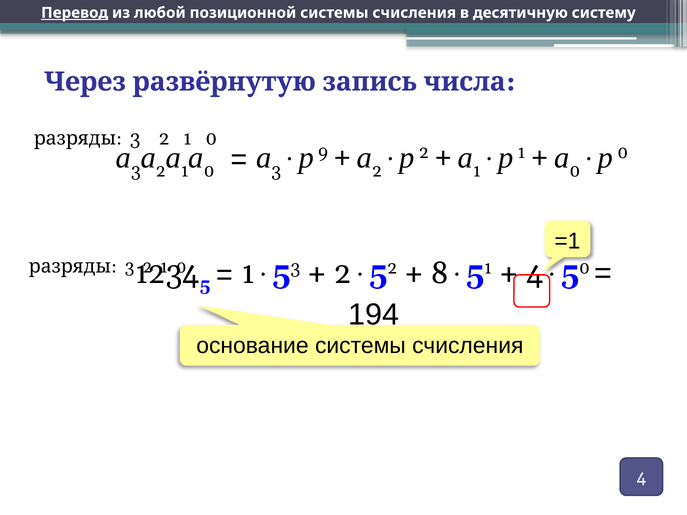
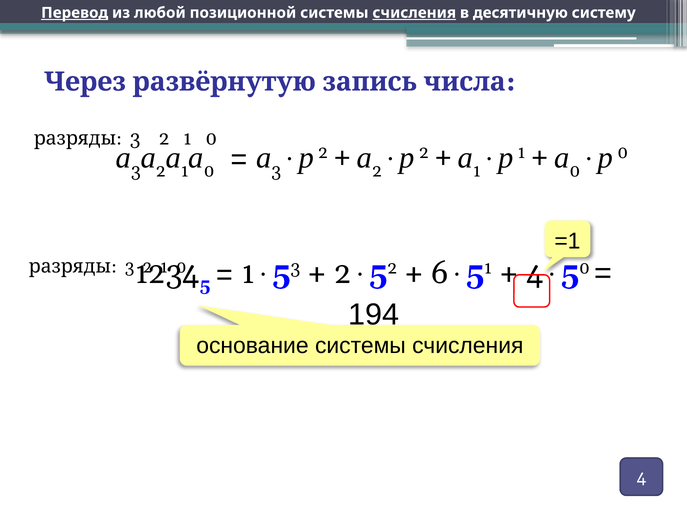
счисления at (414, 13) underline: none -> present
9 at (323, 153): 9 -> 2
8: 8 -> 6
